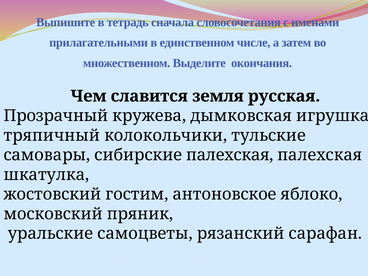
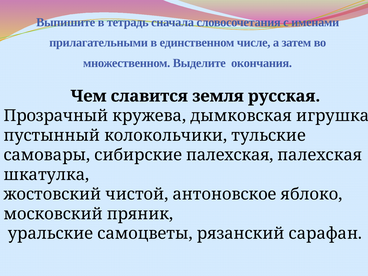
тряпичный: тряпичный -> пустынный
гостим: гостим -> чистой
